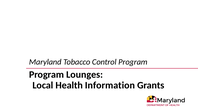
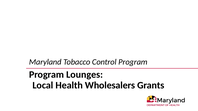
Information: Information -> Wholesalers
